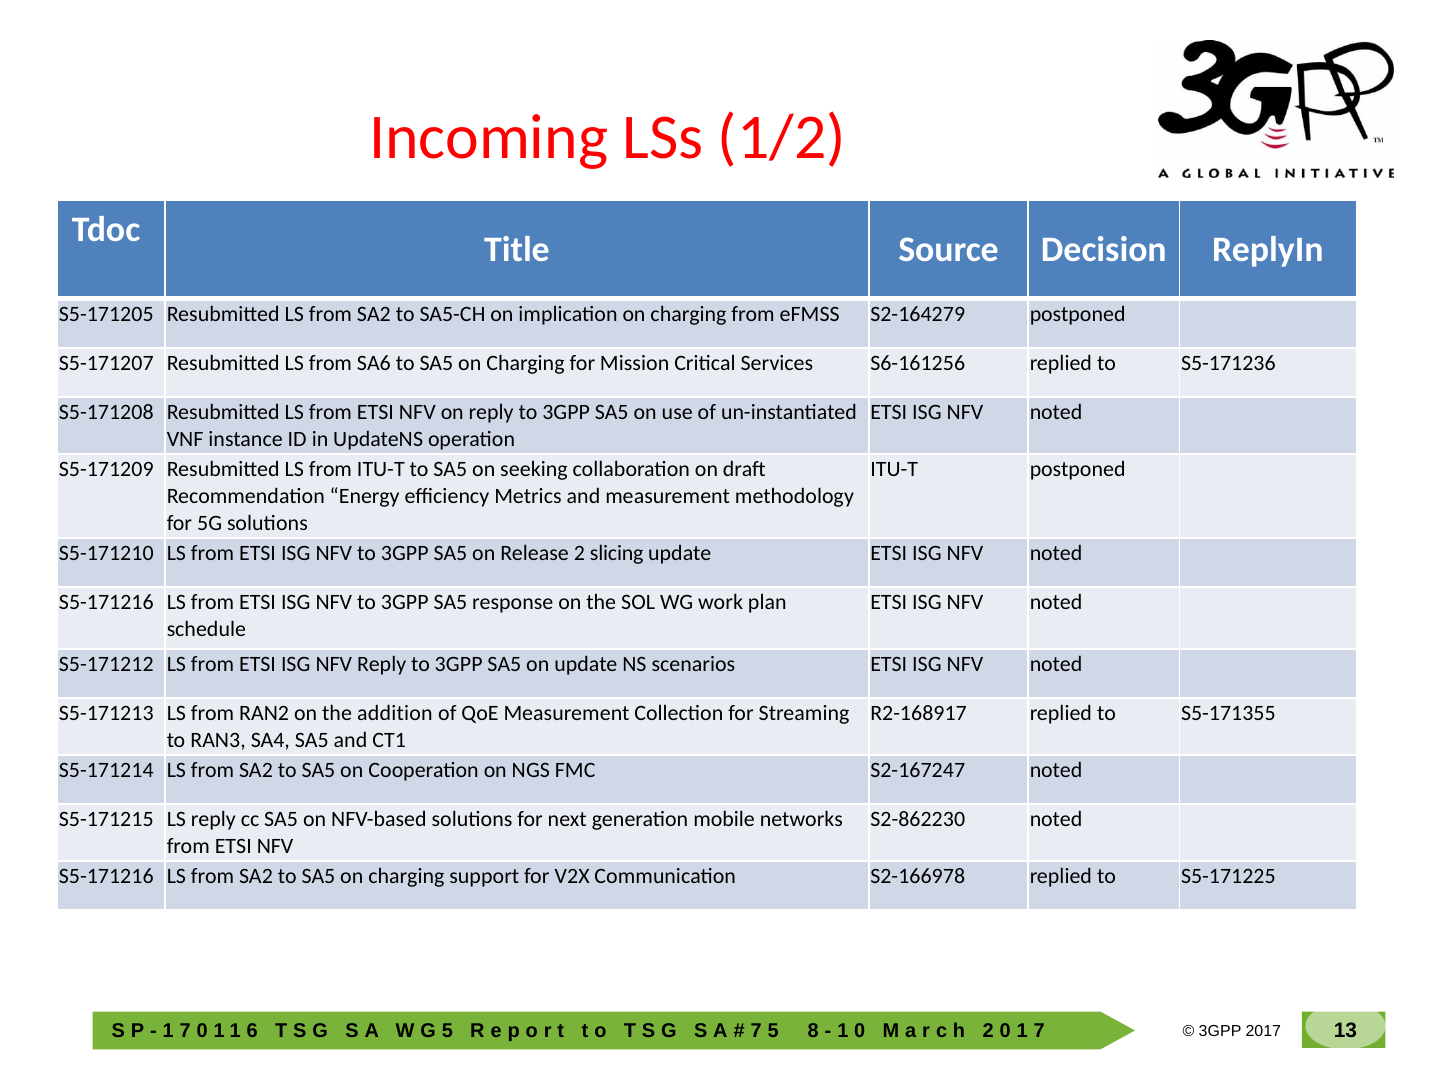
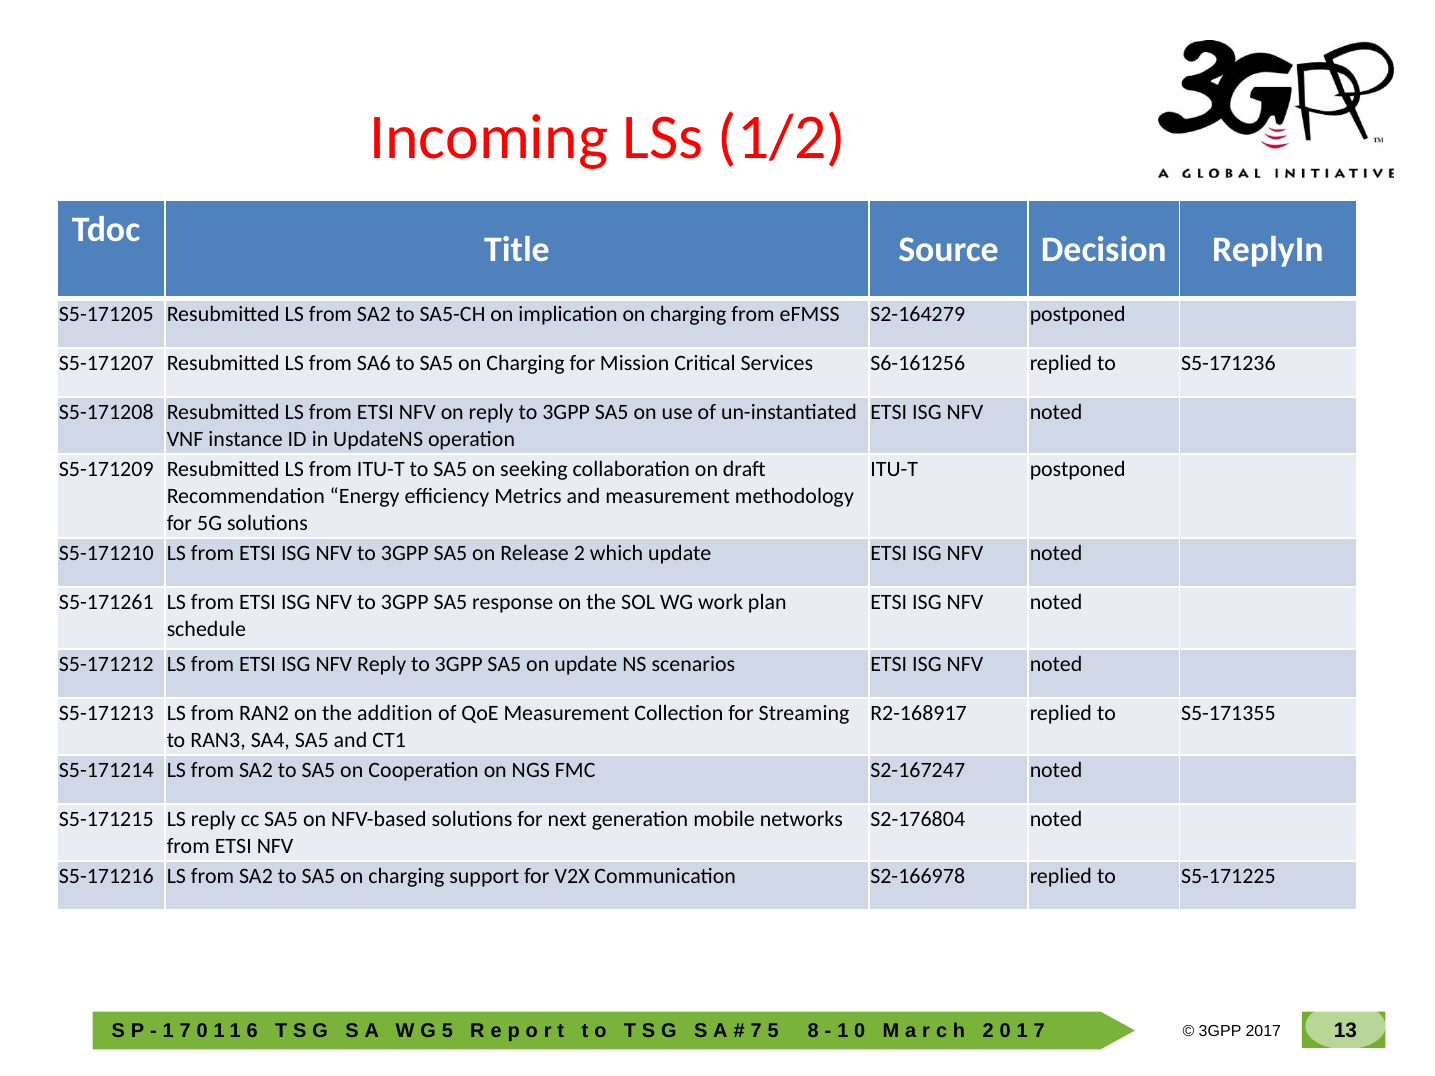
slicing: slicing -> which
S5-171216 at (106, 602): S5-171216 -> S5-171261
S2-862230: S2-862230 -> S2-176804
